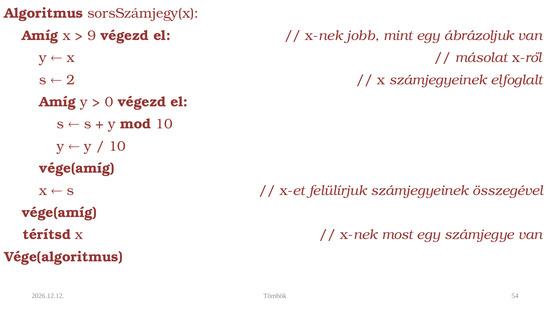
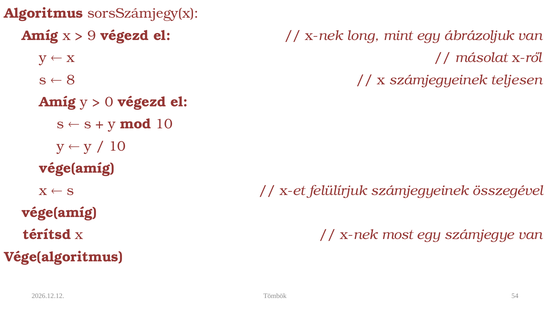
jobb: jobb -> long
2: 2 -> 8
elfoglalt: elfoglalt -> teljesen
